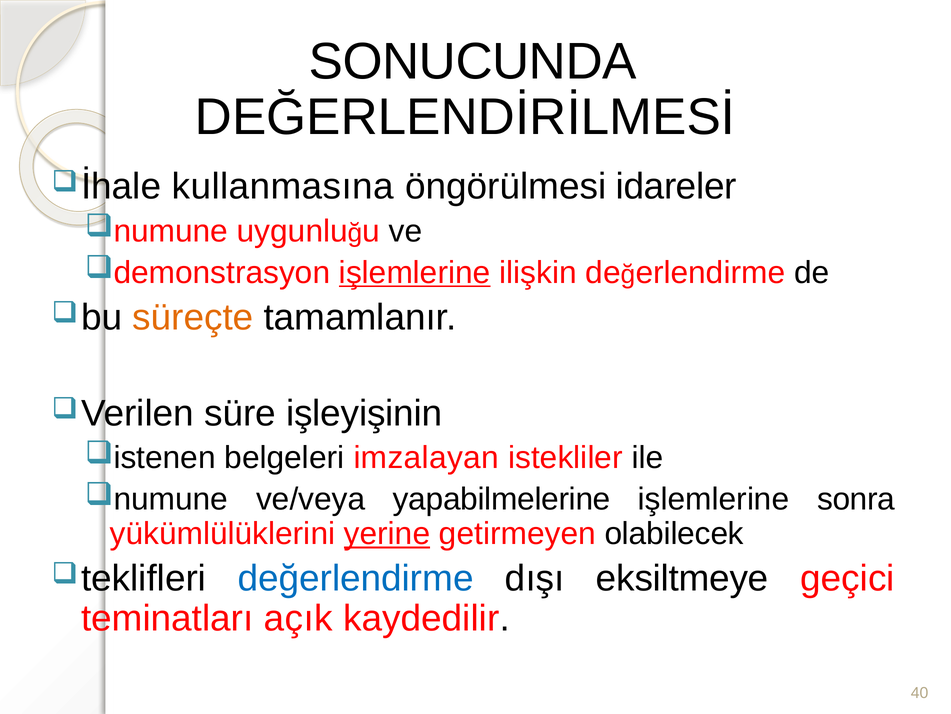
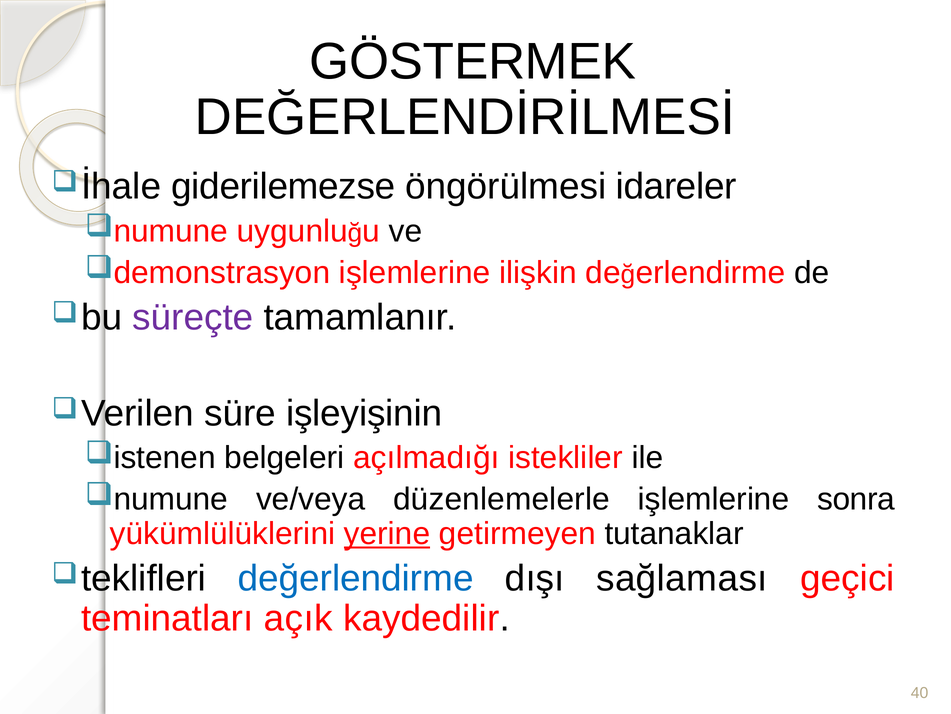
SONUCUNDA: SONUCUNDA -> GÖSTERMEK
kullanmasına: kullanmasına -> giderilemezse
işlemlerine at (415, 272) underline: present -> none
süreçte colour: orange -> purple
imzalayan: imzalayan -> açılmadığı
yapabilmelerine: yapabilmelerine -> düzenlemelerle
olabilecek: olabilecek -> tutanaklar
eksiltmeye: eksiltmeye -> sağlaması
